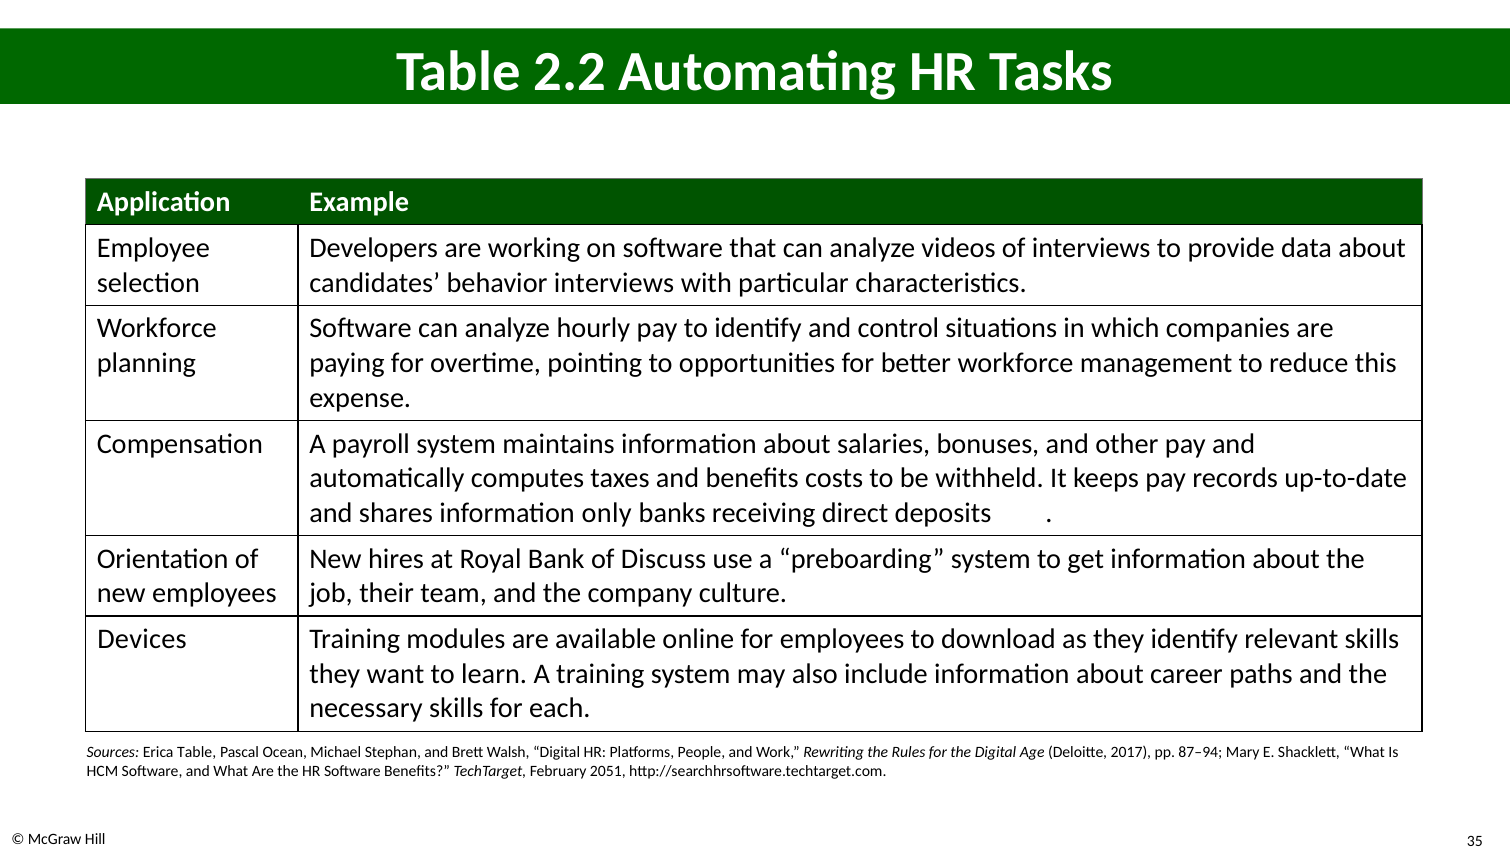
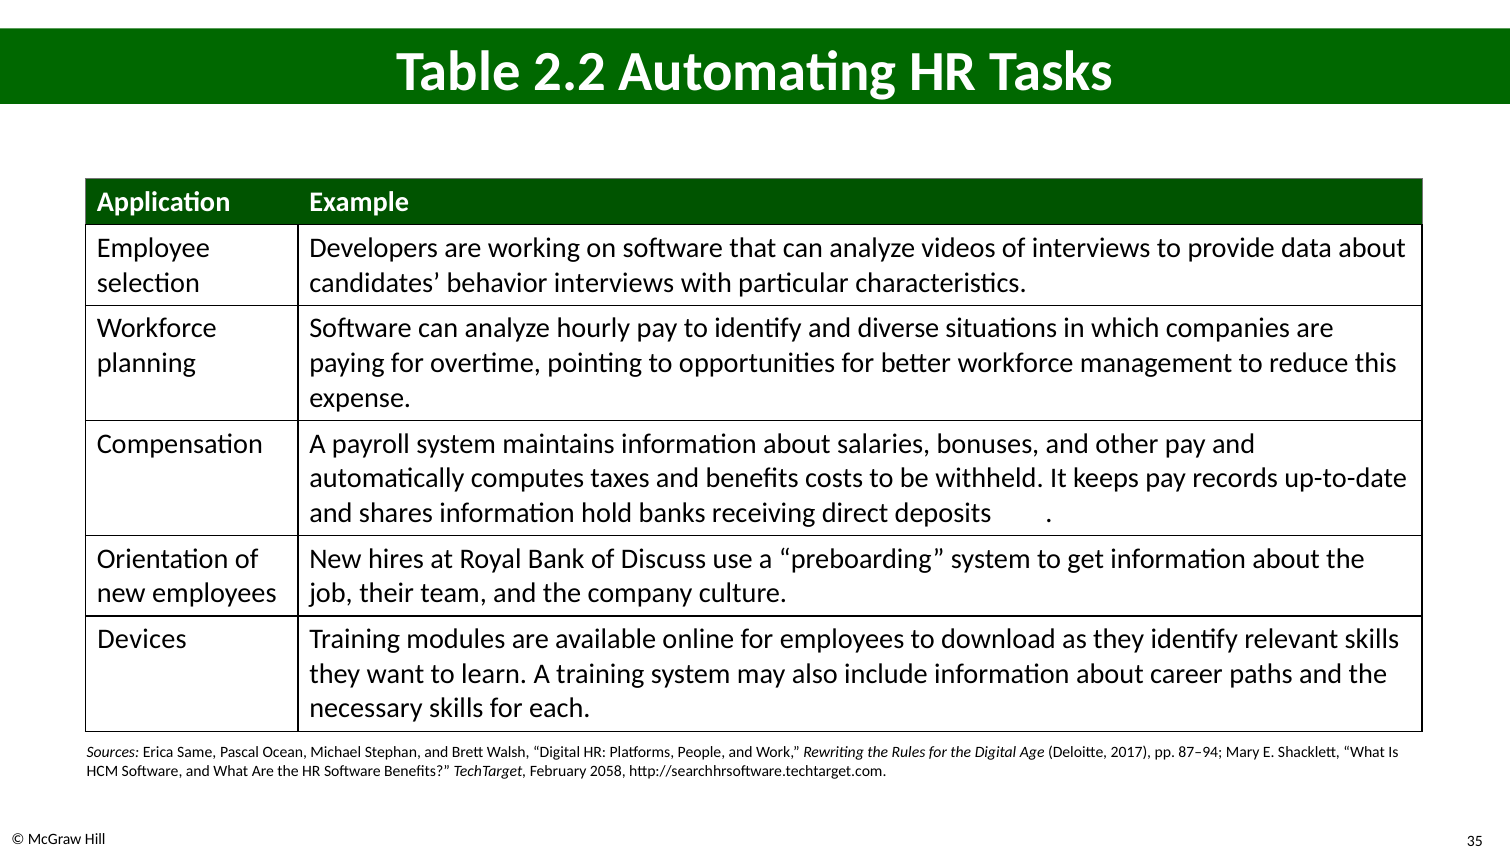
control: control -> diverse
only: only -> hold
Erica Table: Table -> Same
2051: 2051 -> 2058
